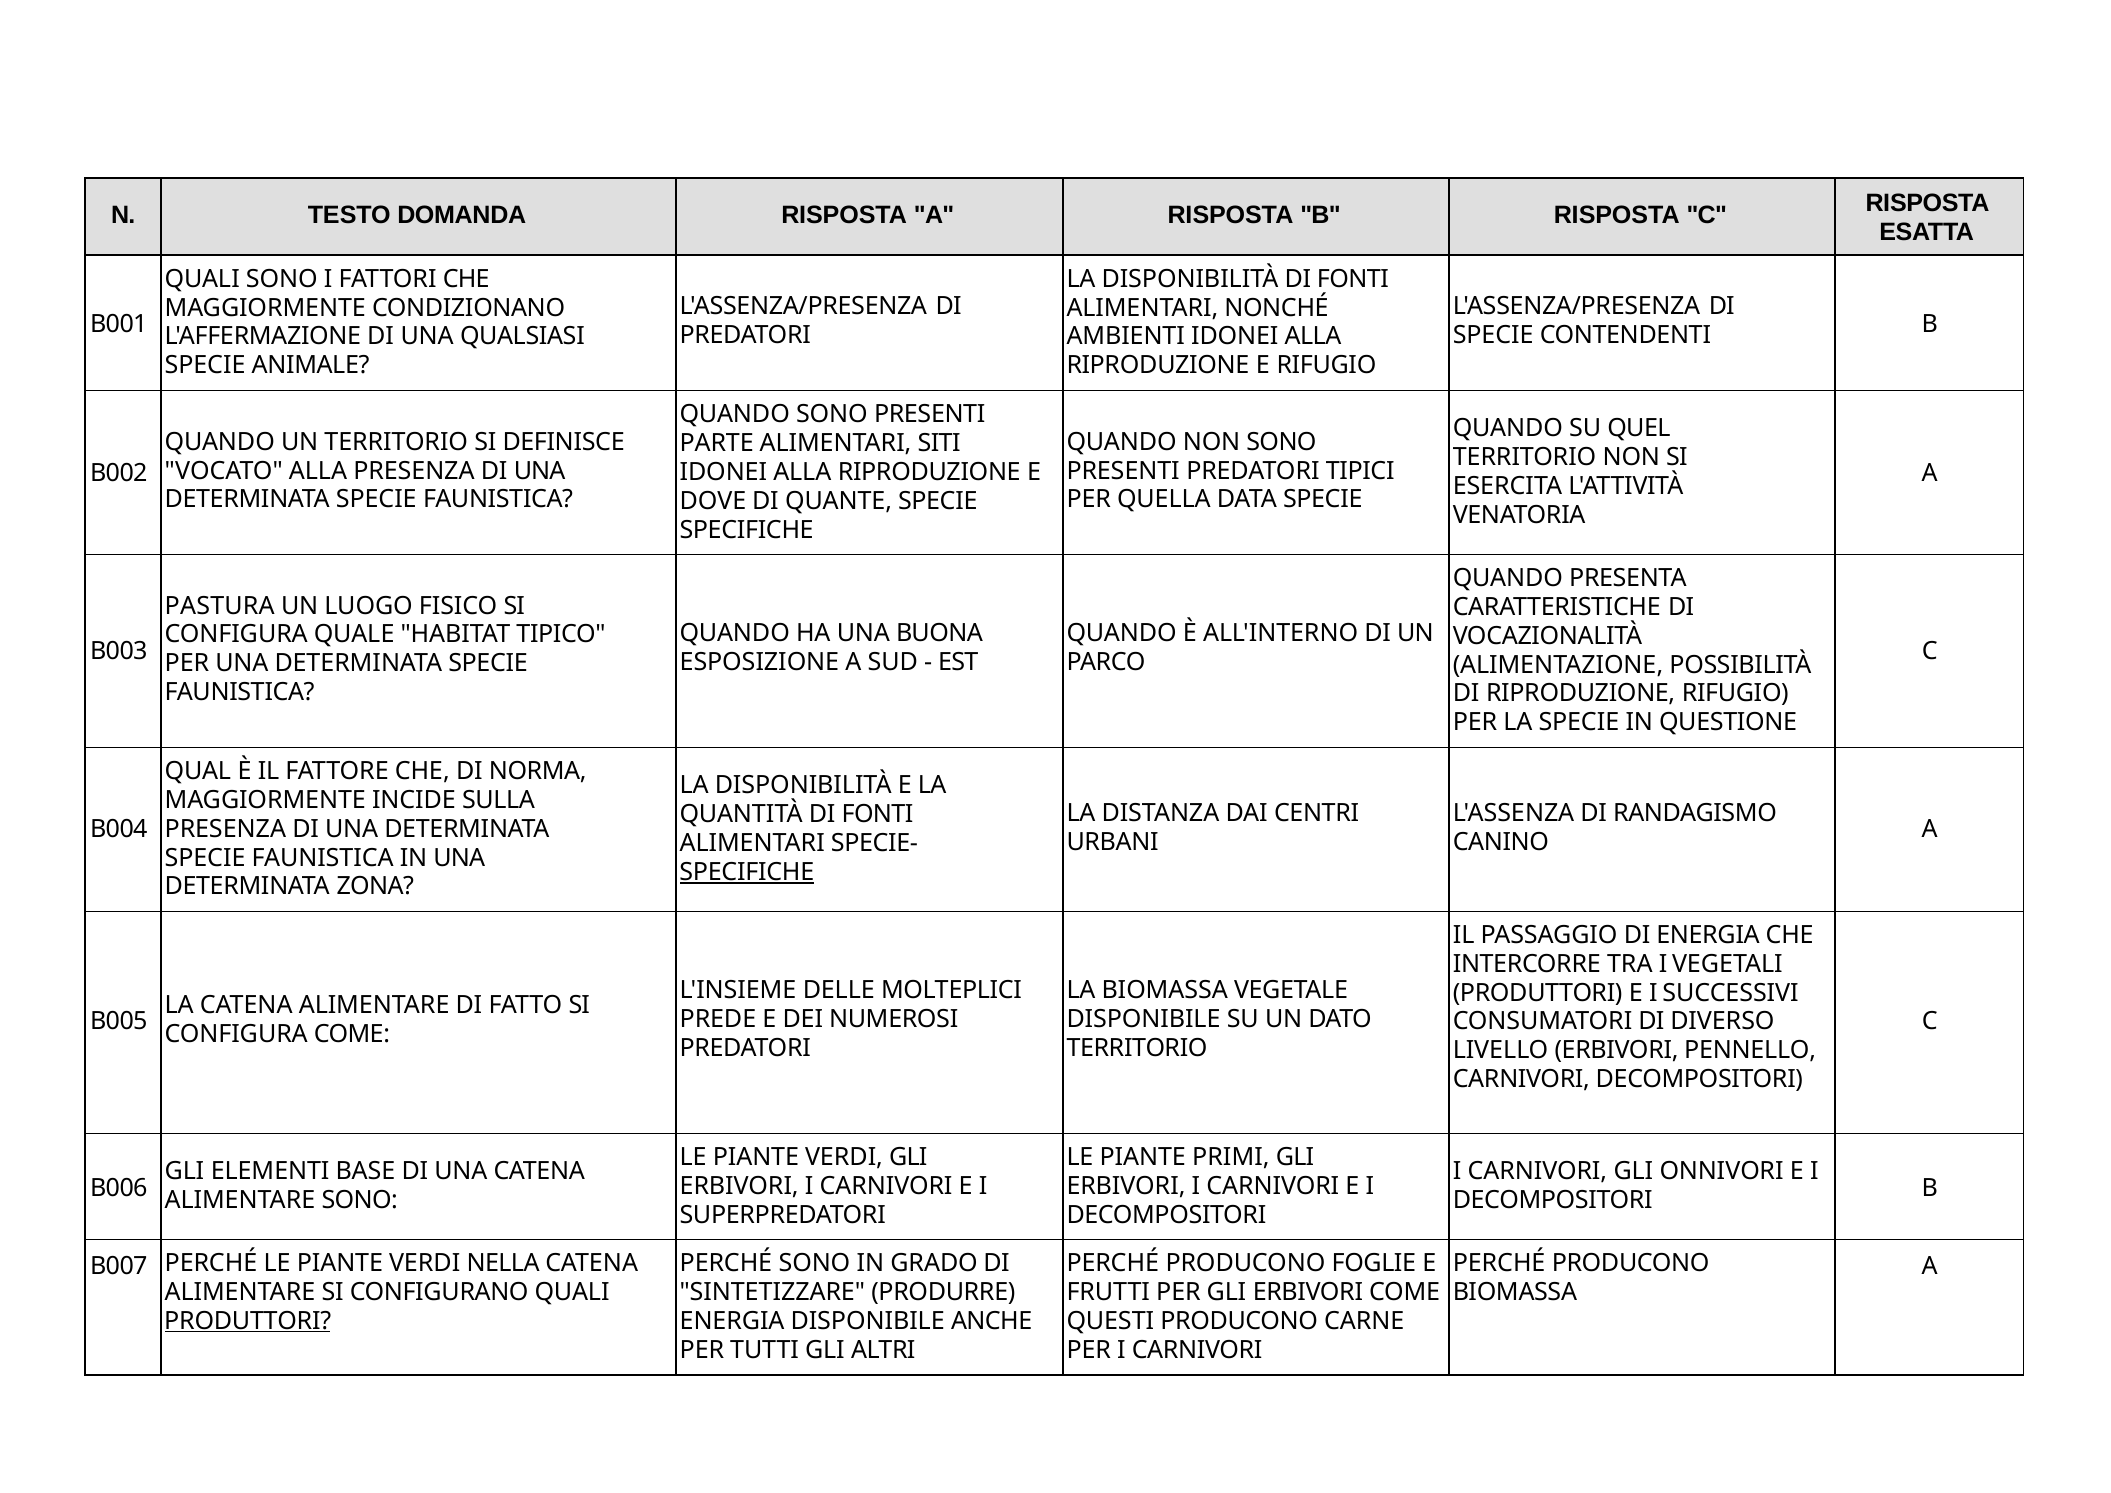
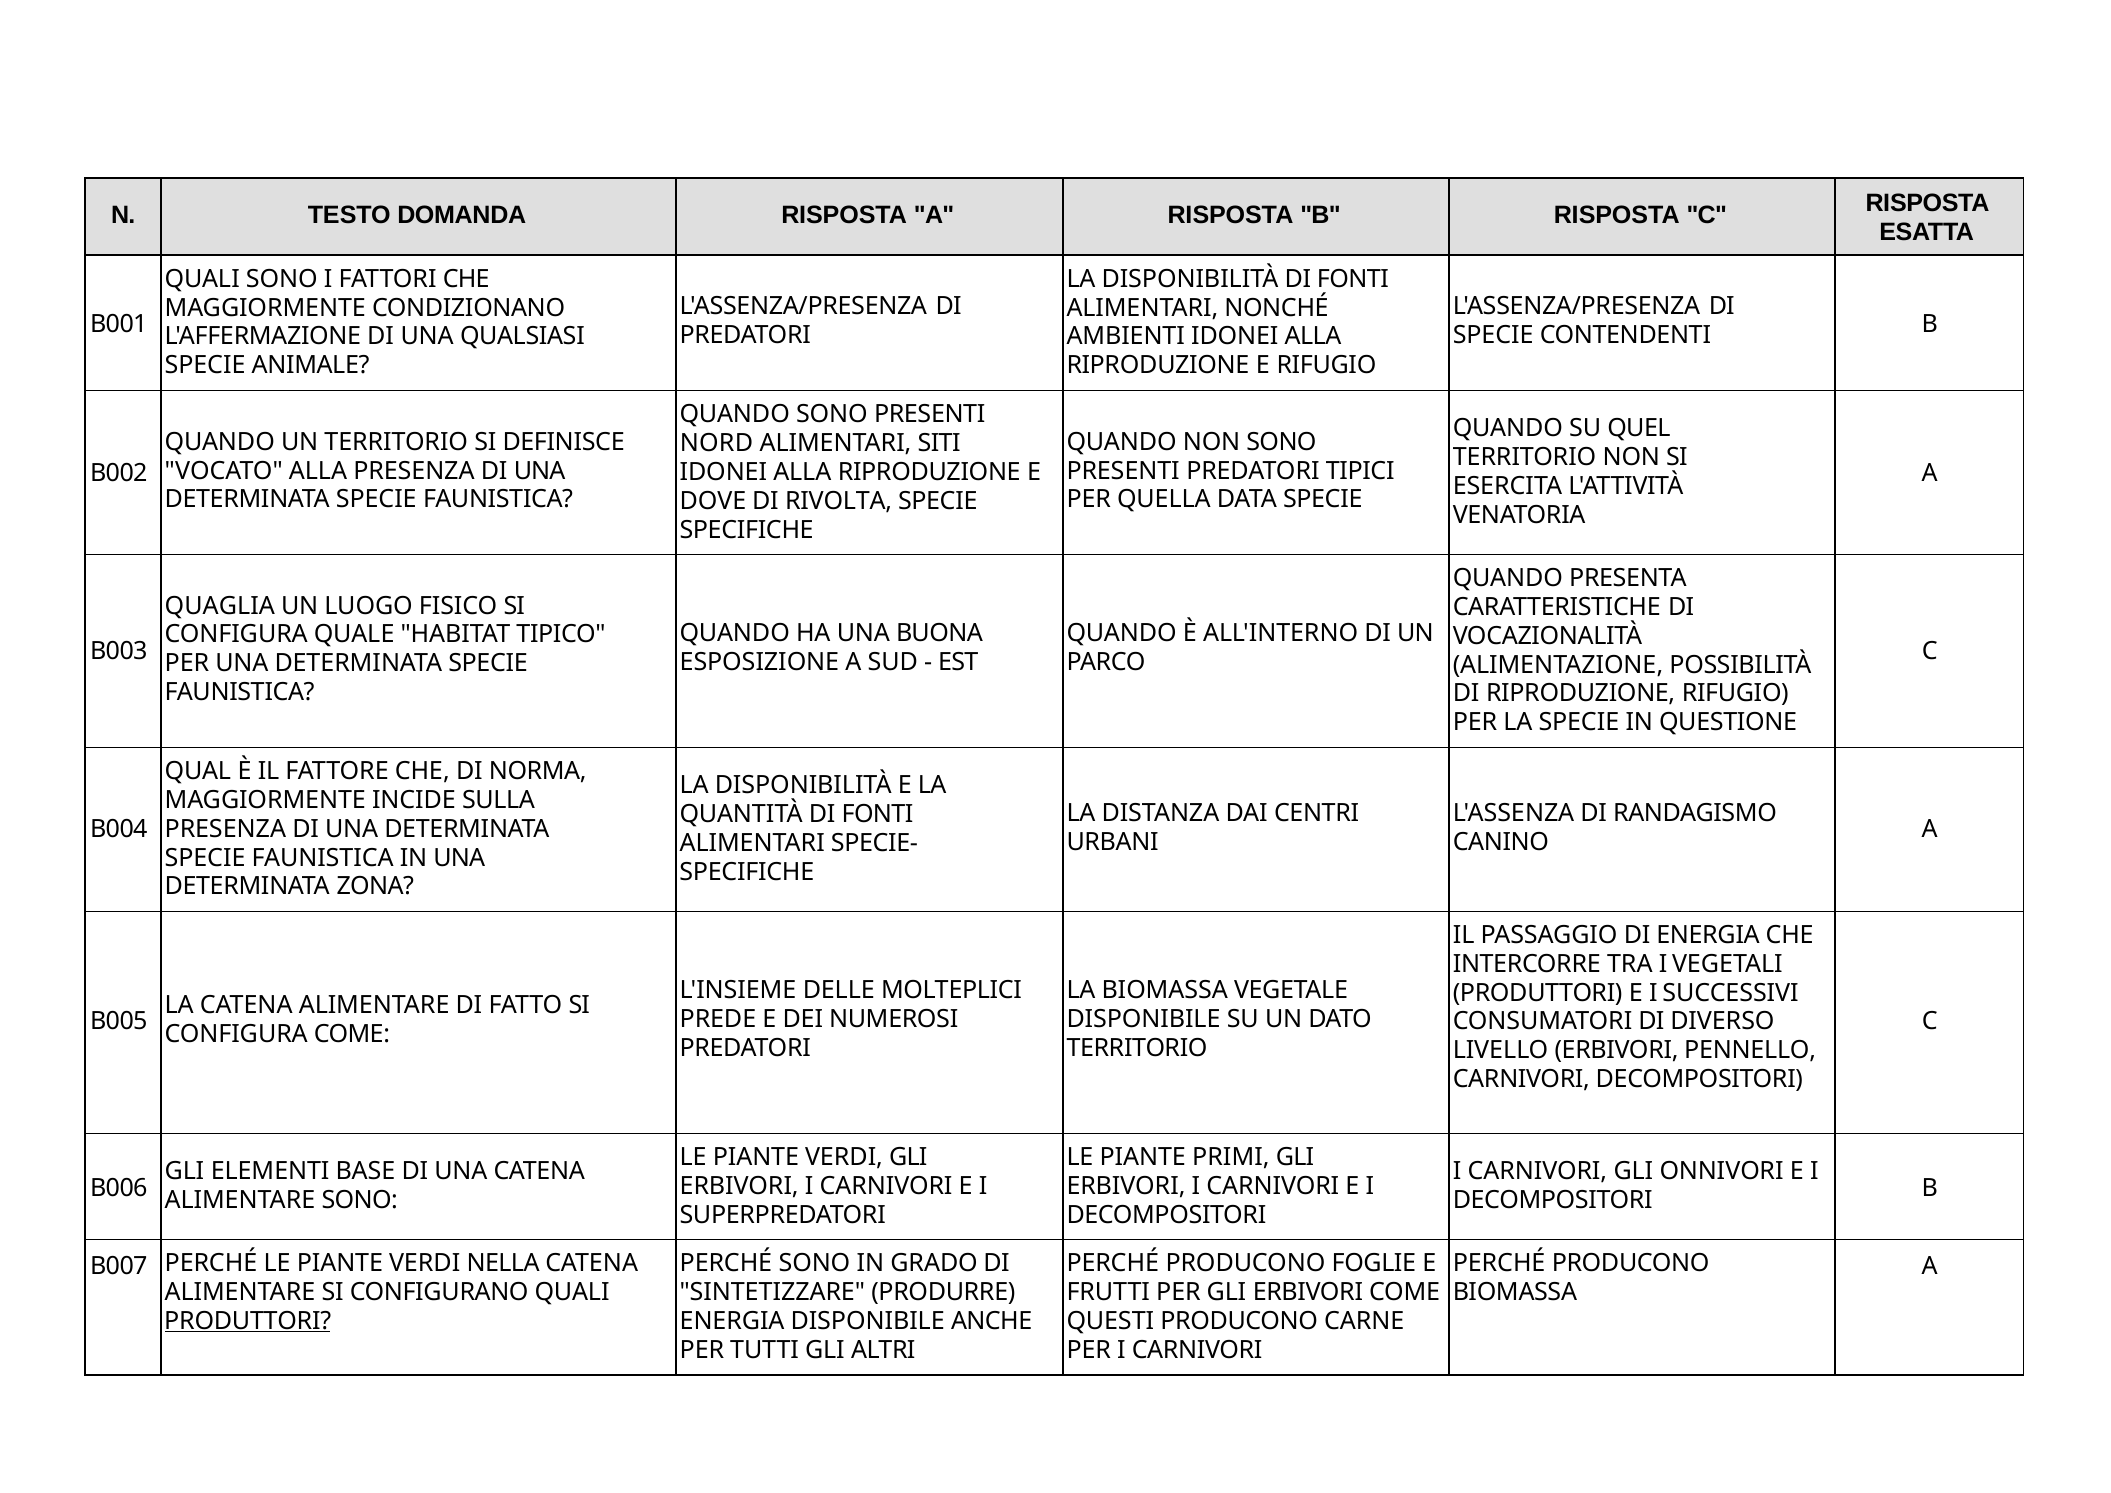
PARTE: PARTE -> NORD
QUANTE: QUANTE -> RIVOLTA
PASTURA: PASTURA -> QUAGLIA
SPECIFICHE at (747, 872) underline: present -> none
